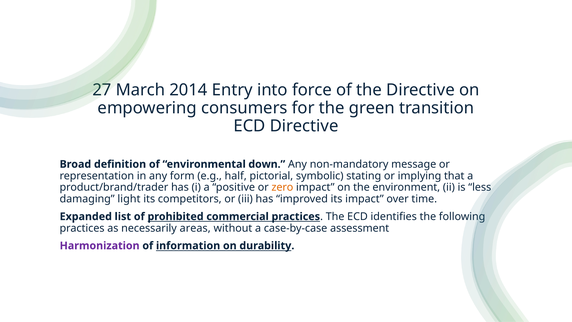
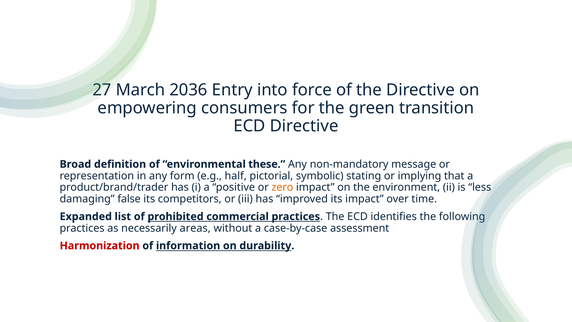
2014: 2014 -> 2036
down: down -> these
light: light -> false
Harmonization colour: purple -> red
